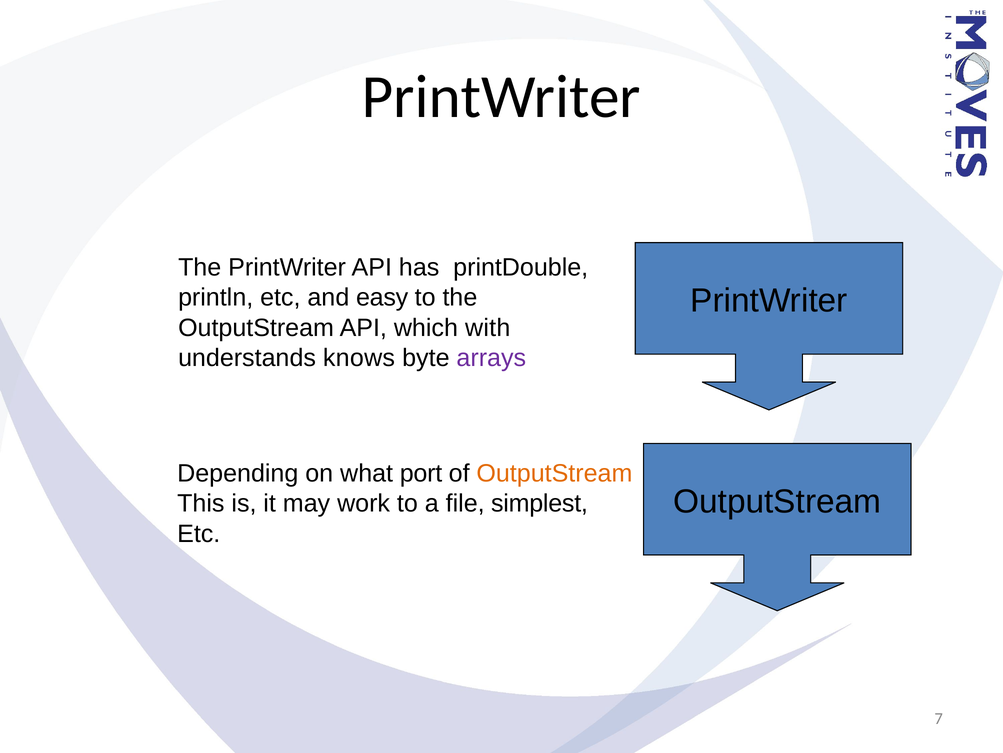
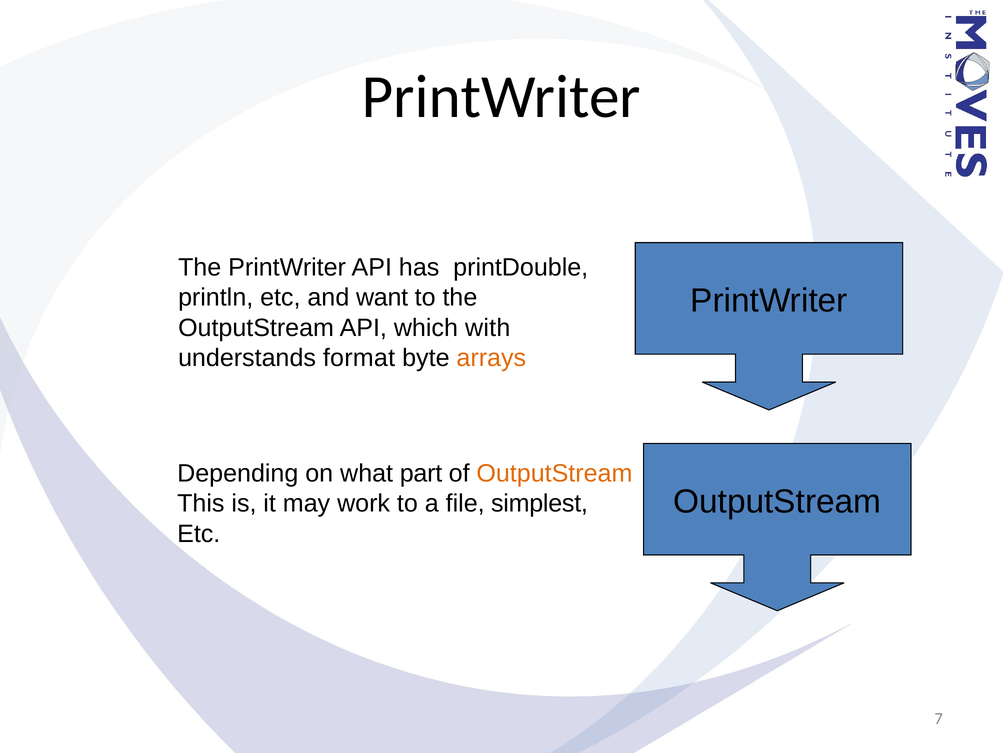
easy: easy -> want
knows: knows -> format
arrays colour: purple -> orange
port: port -> part
